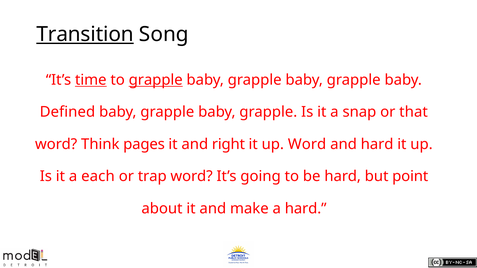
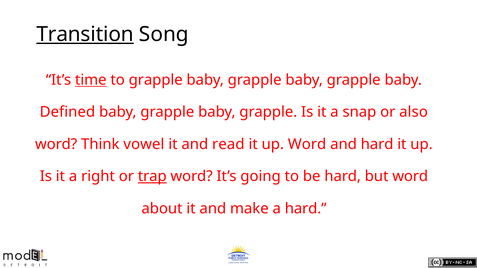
grapple at (156, 80) underline: present -> none
that: that -> also
pages: pages -> vowel
right: right -> read
each: each -> right
trap underline: none -> present
but point: point -> word
